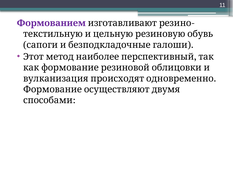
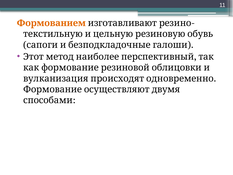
Формованием colour: purple -> orange
